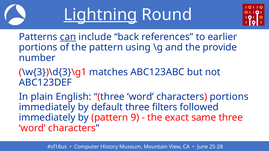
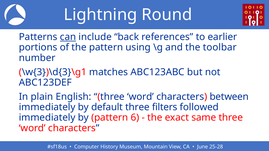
Lightning underline: present -> none
provide: provide -> toolbar
characters portions: portions -> between
9: 9 -> 6
